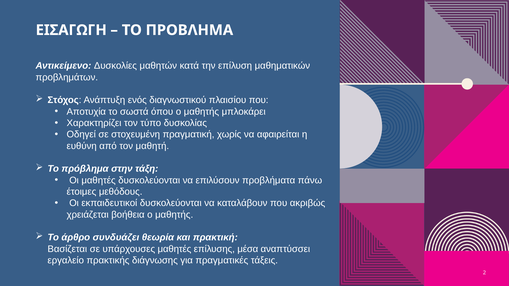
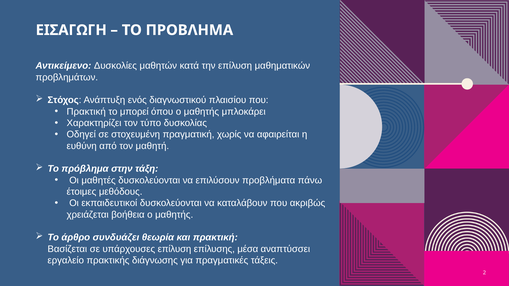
Αποτυχία at (86, 112): Αποτυχία -> Πρακτική
σωστά: σωστά -> μπορεί
υπάρχουσες μαθητές: μαθητές -> επίλυση
